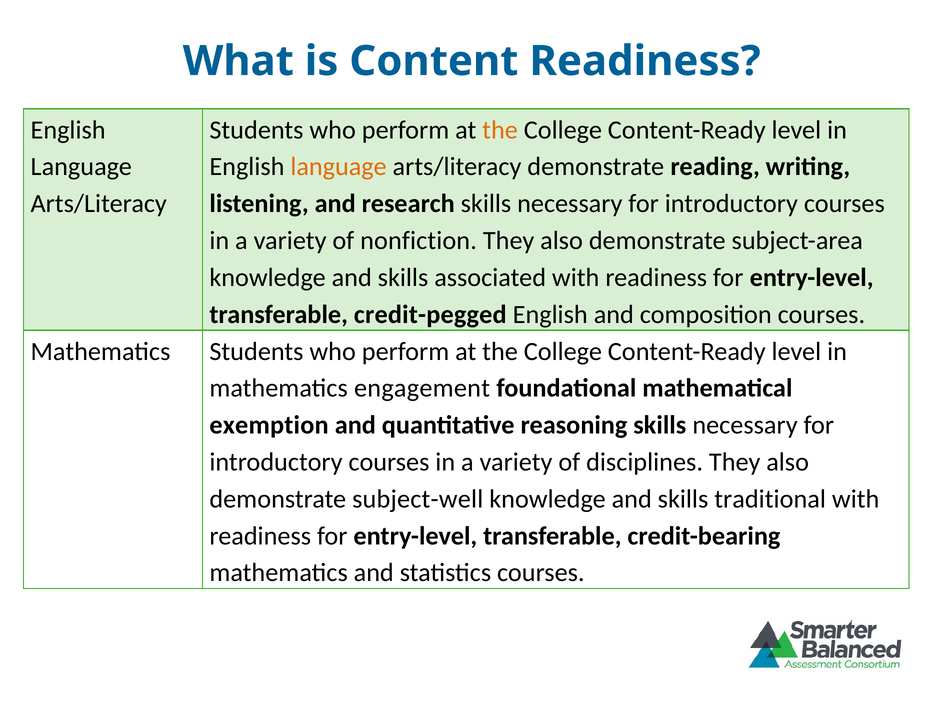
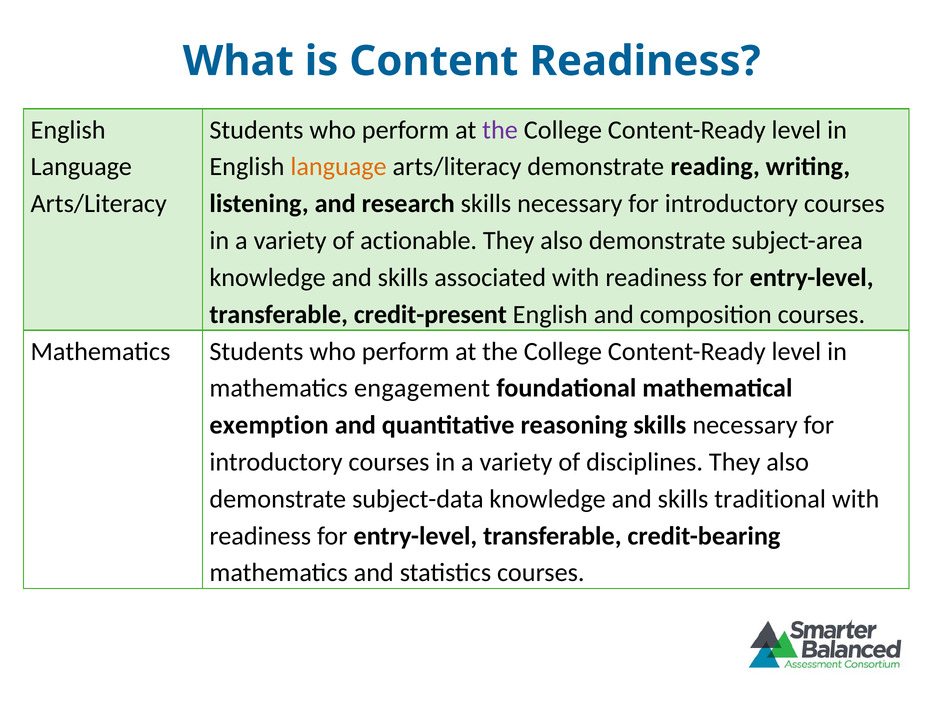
the at (500, 130) colour: orange -> purple
nonfiction: nonfiction -> actionable
credit-pegged: credit-pegged -> credit-present
subject-well: subject-well -> subject-data
